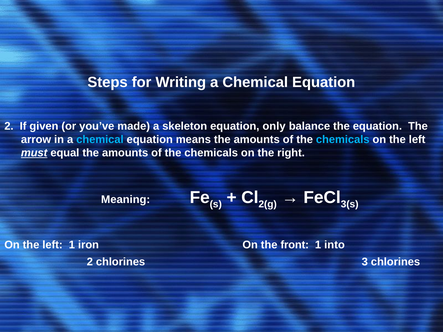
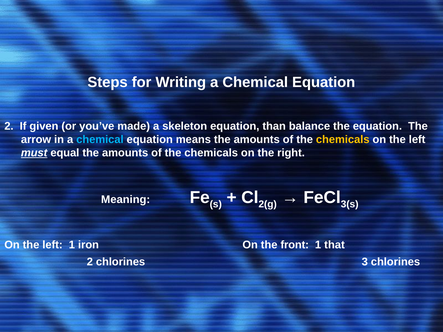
only: only -> than
chemicals at (343, 140) colour: light blue -> yellow
into: into -> that
